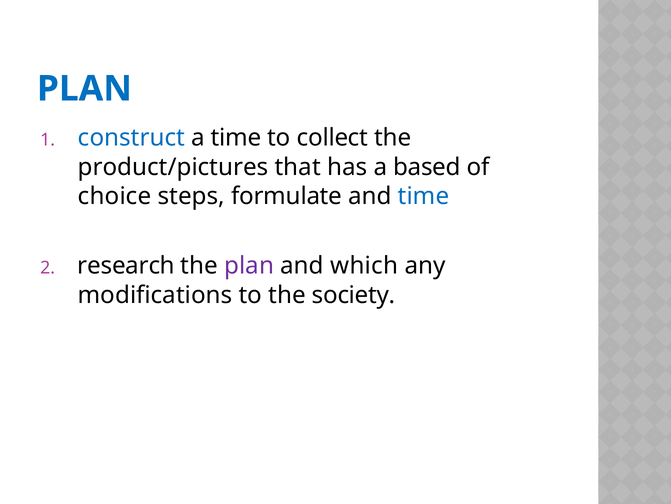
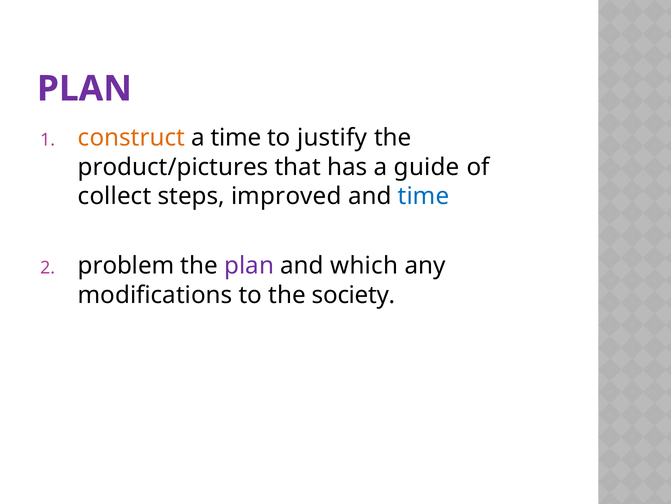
PLAN at (84, 89) colour: blue -> purple
construct colour: blue -> orange
collect: collect -> justify
based: based -> guide
choice: choice -> collect
formulate: formulate -> improved
research: research -> problem
